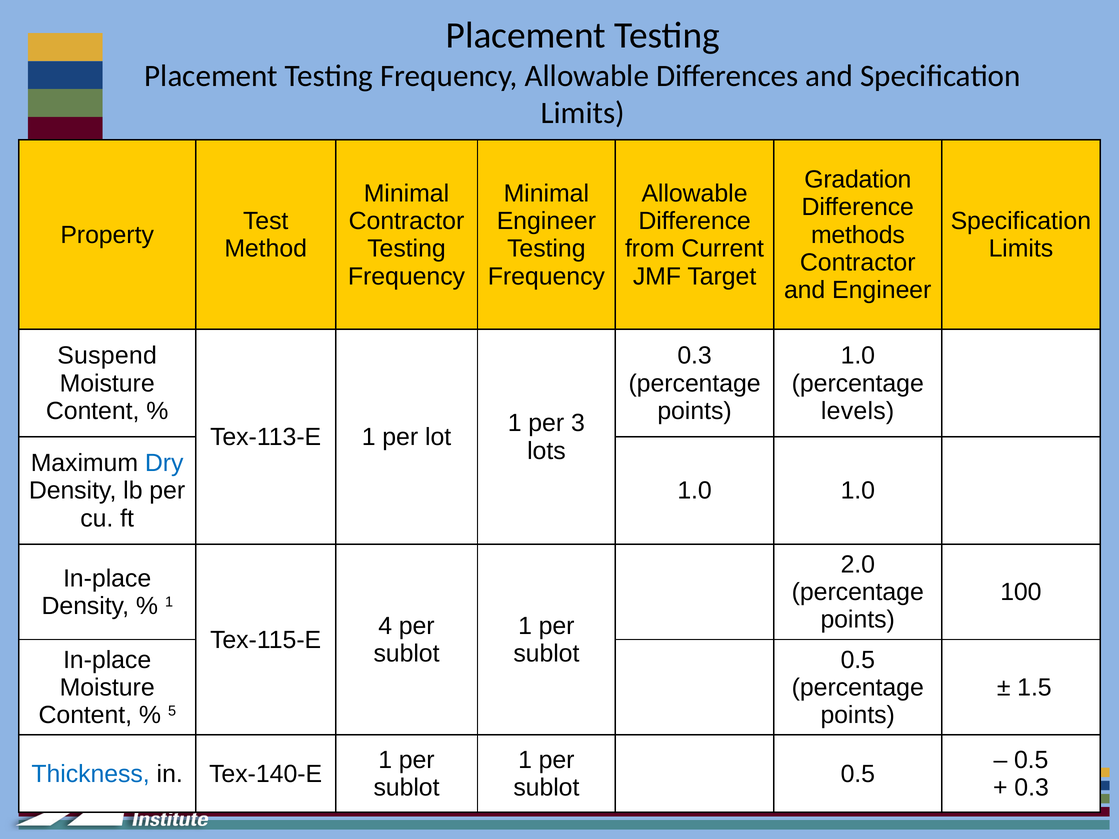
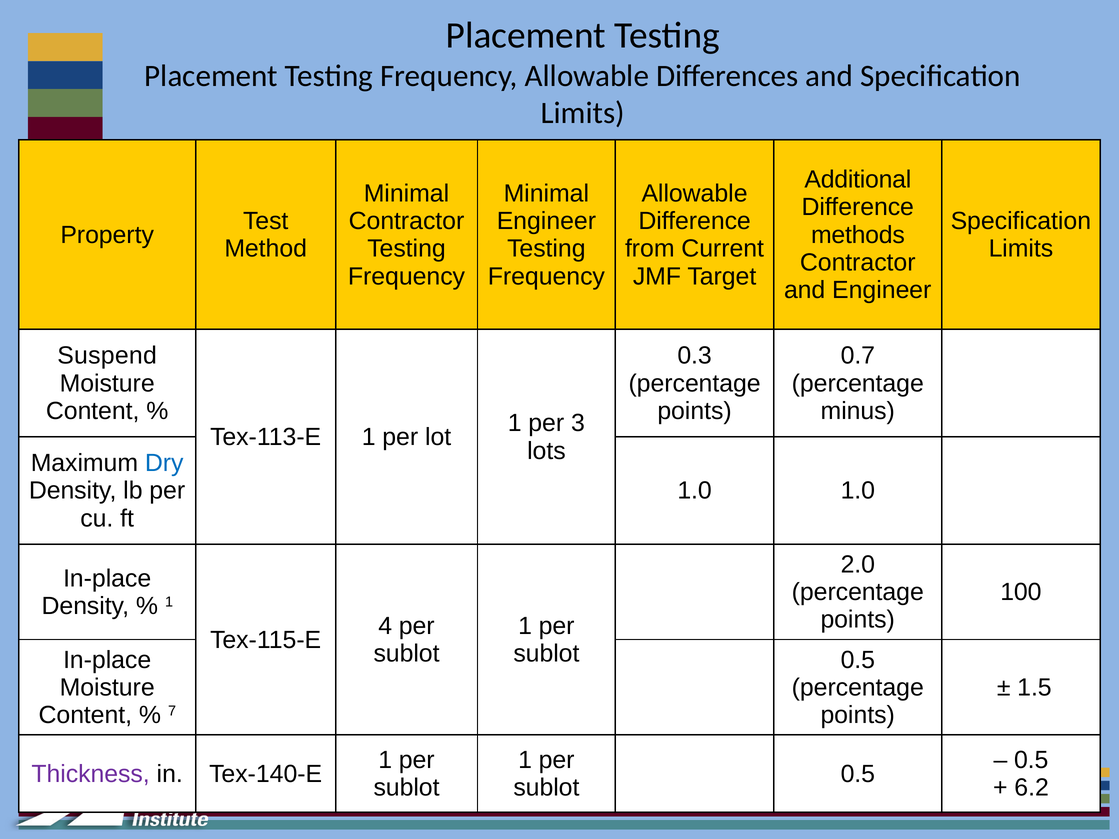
Gradation: Gradation -> Additional
1.0 at (858, 356): 1.0 -> 0.7
levels: levels -> minus
5: 5 -> 7
Thickness colour: blue -> purple
0.3 at (1032, 788): 0.3 -> 6.2
